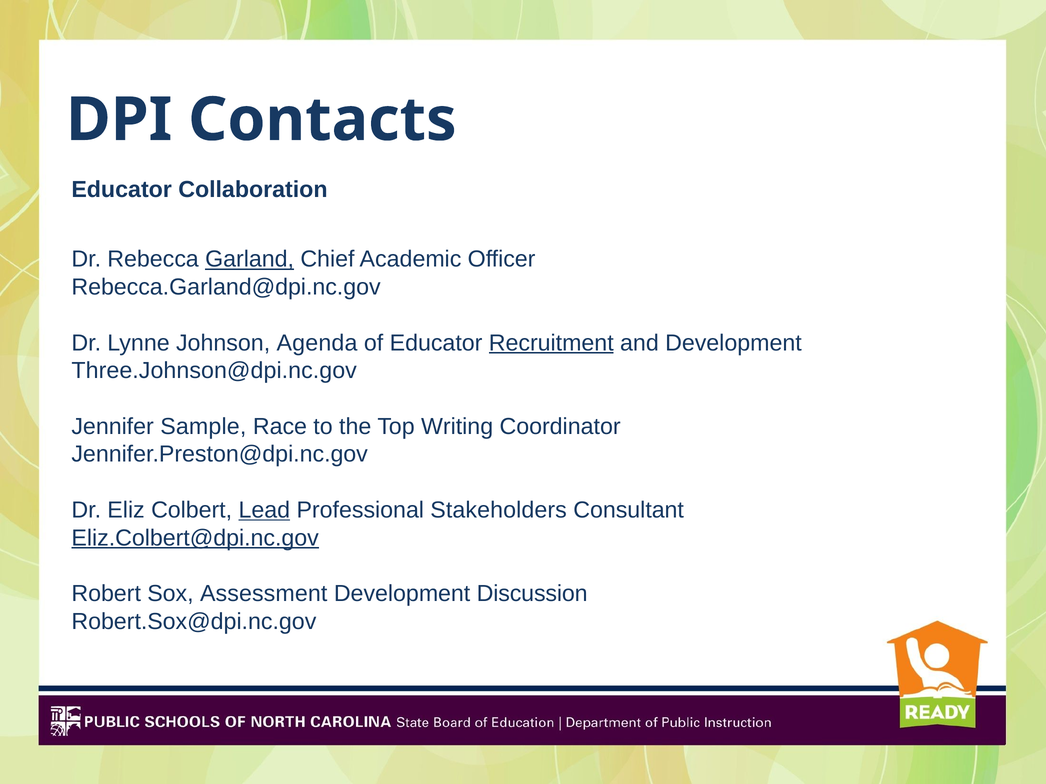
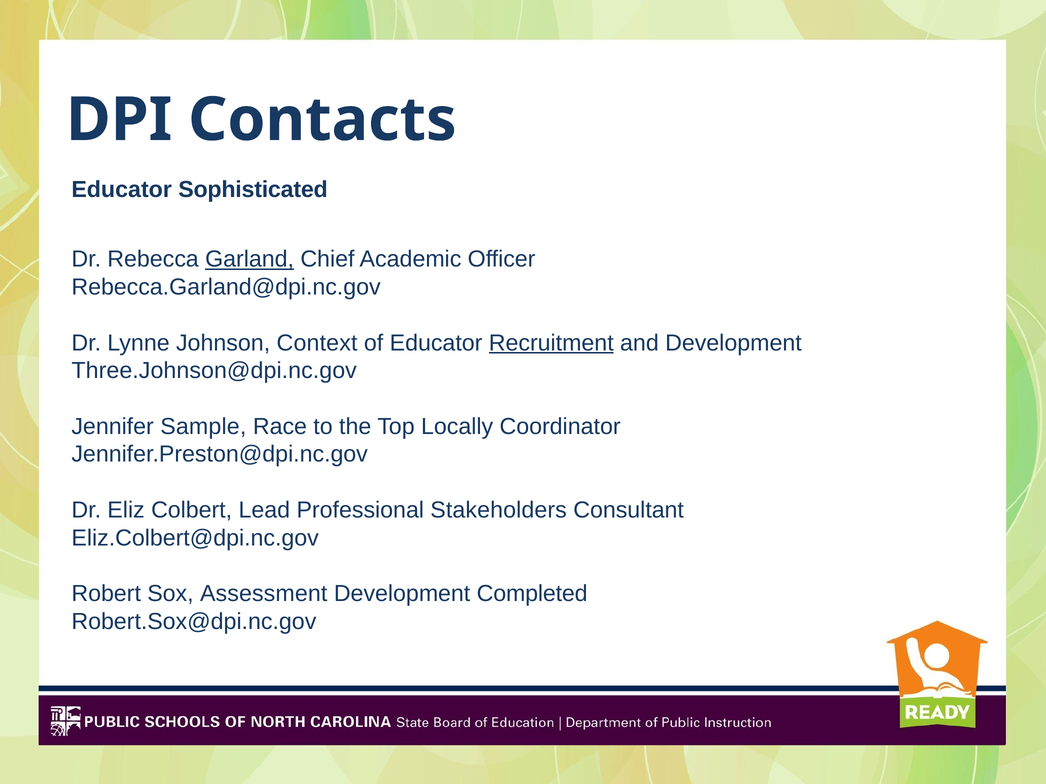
Collaboration: Collaboration -> Sophisticated
Agenda: Agenda -> Context
Writing: Writing -> Locally
Lead underline: present -> none
Eliz.Colbert@dpi.nc.gov underline: present -> none
Discussion: Discussion -> Completed
